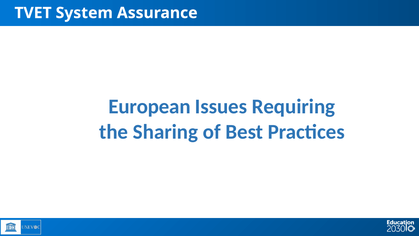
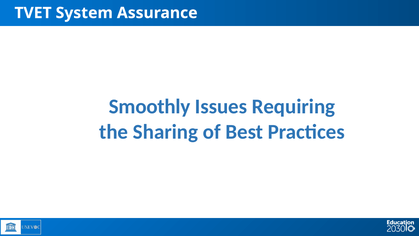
European: European -> Smoothly
